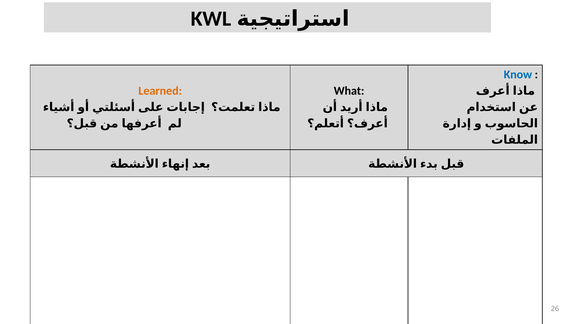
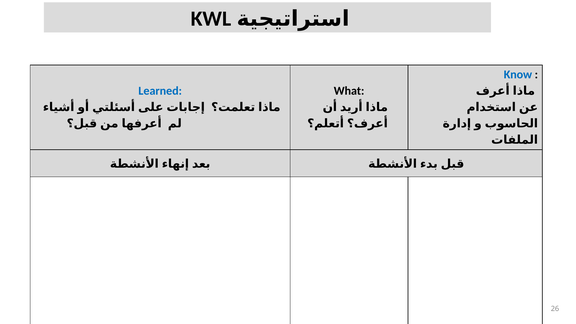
Learned colour: orange -> blue
